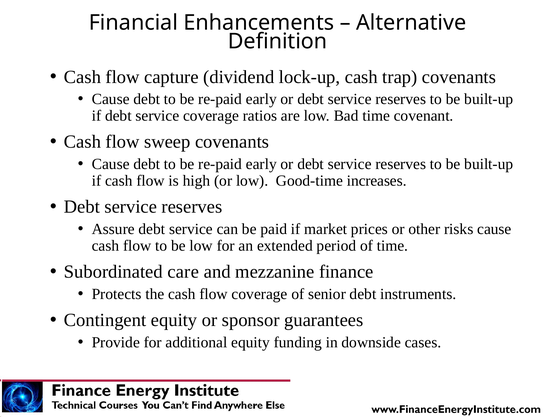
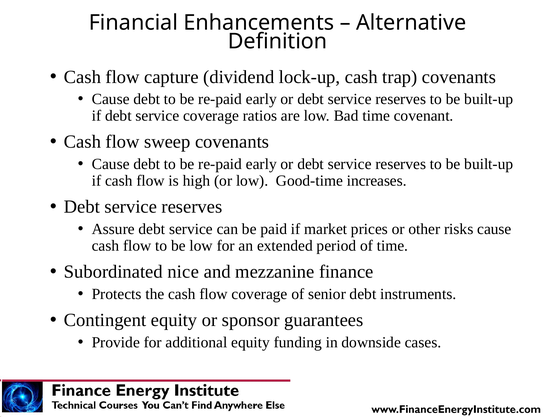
care: care -> nice
